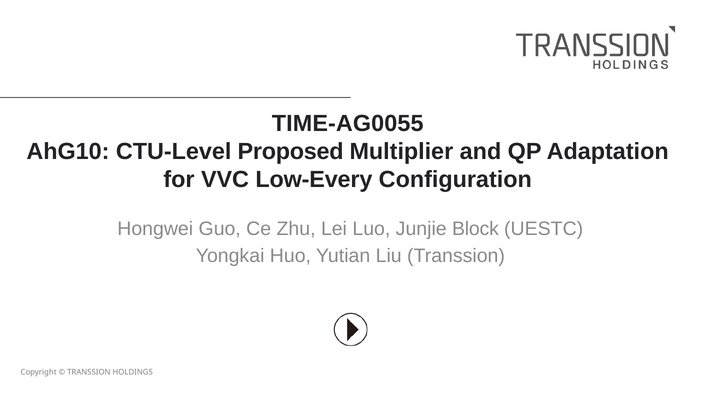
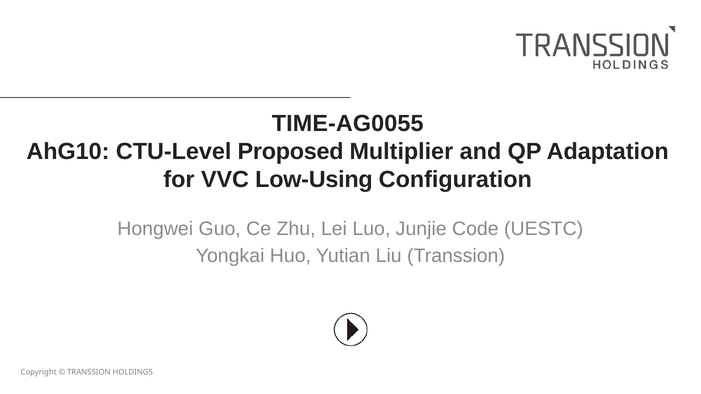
Low-Every: Low-Every -> Low-Using
Block: Block -> Code
